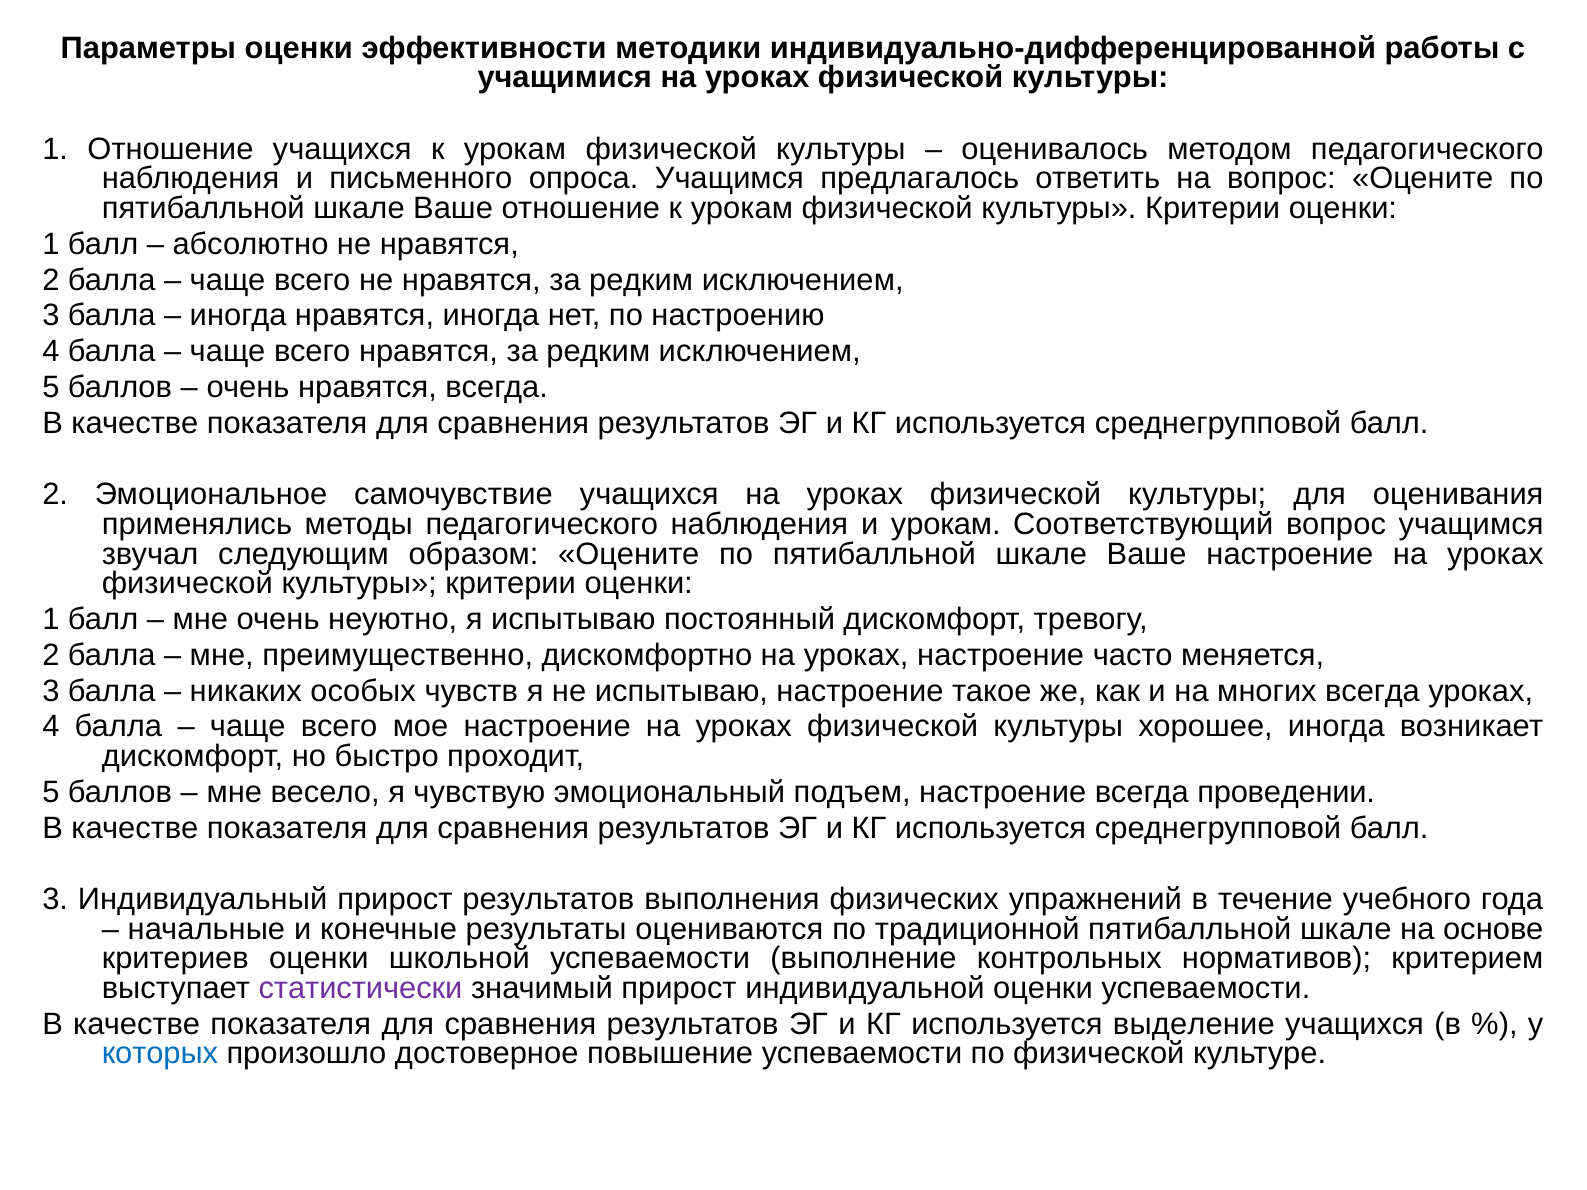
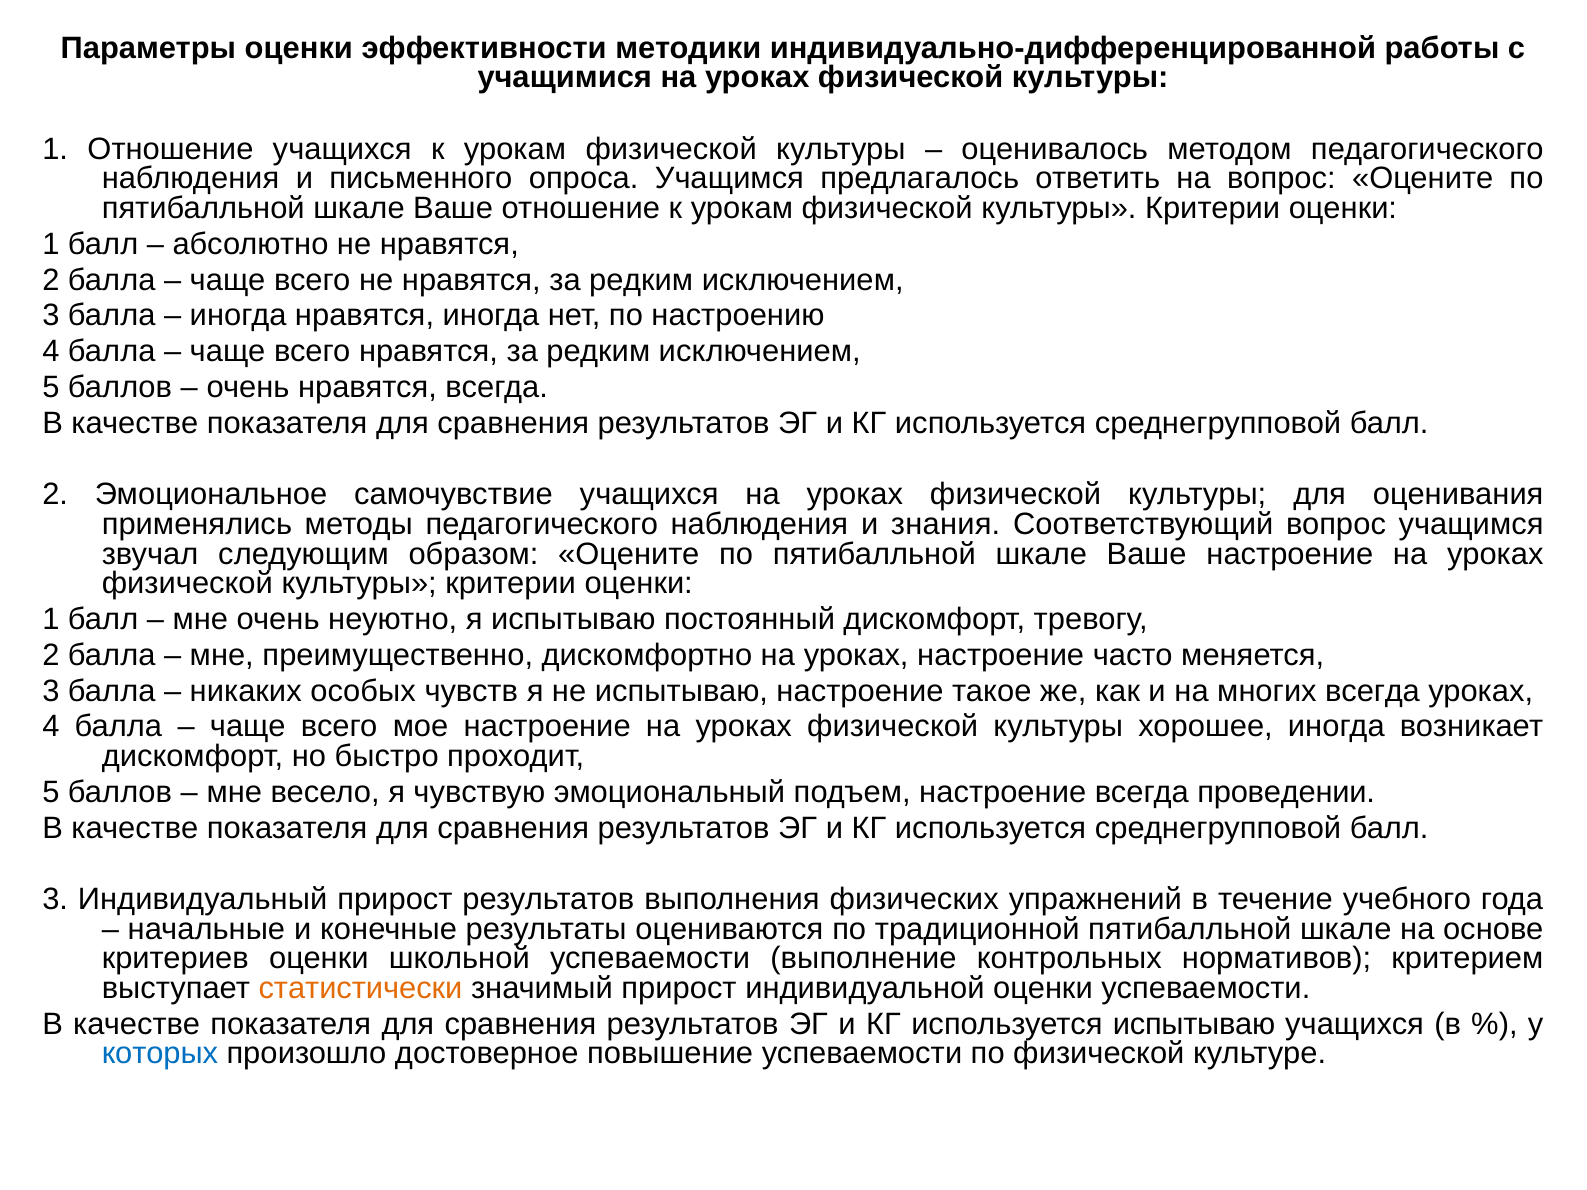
и урокам: урокам -> знания
статистически colour: purple -> orange
используется выделение: выделение -> испытываю
